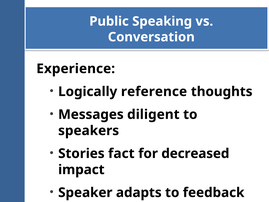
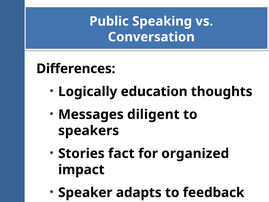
Experience: Experience -> Differences
reference: reference -> education
decreased: decreased -> organized
